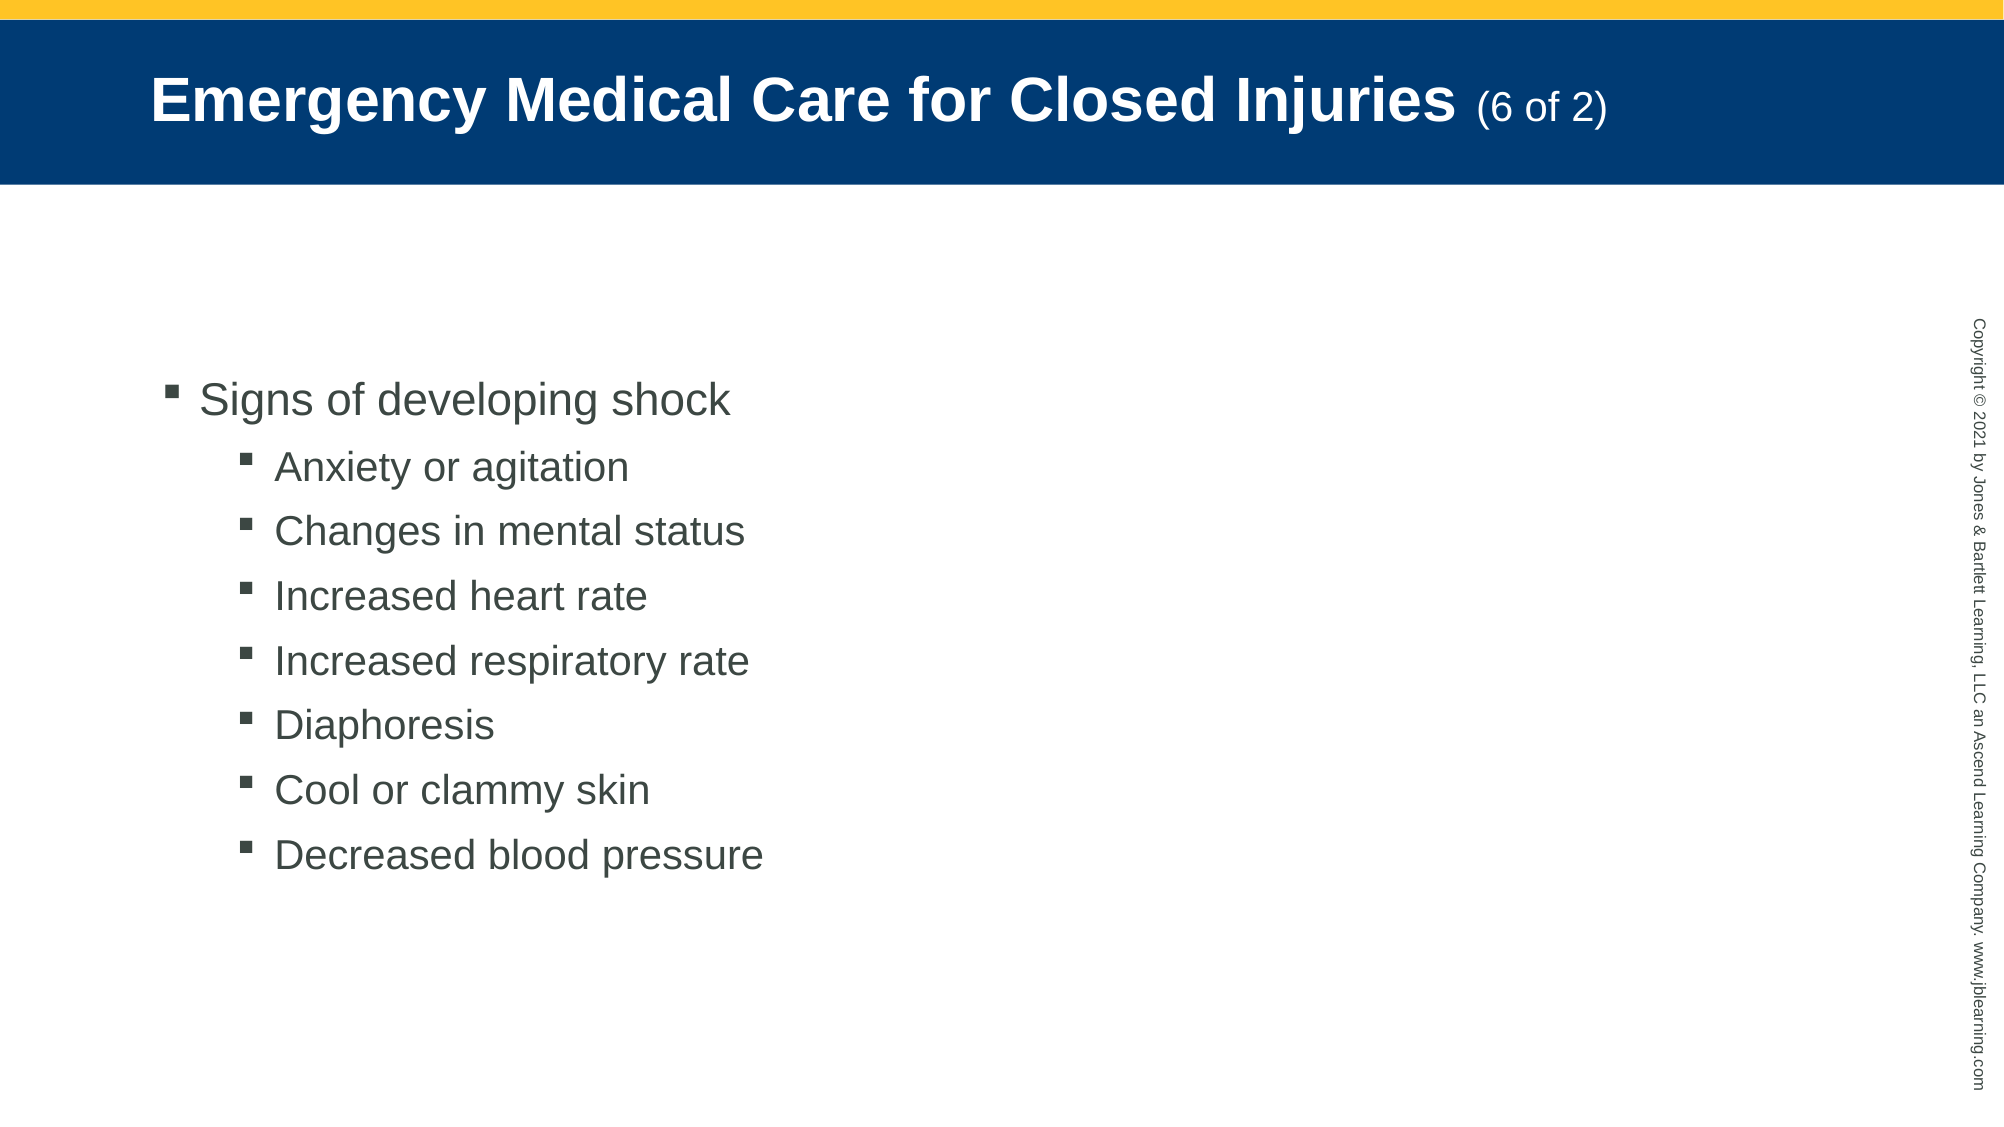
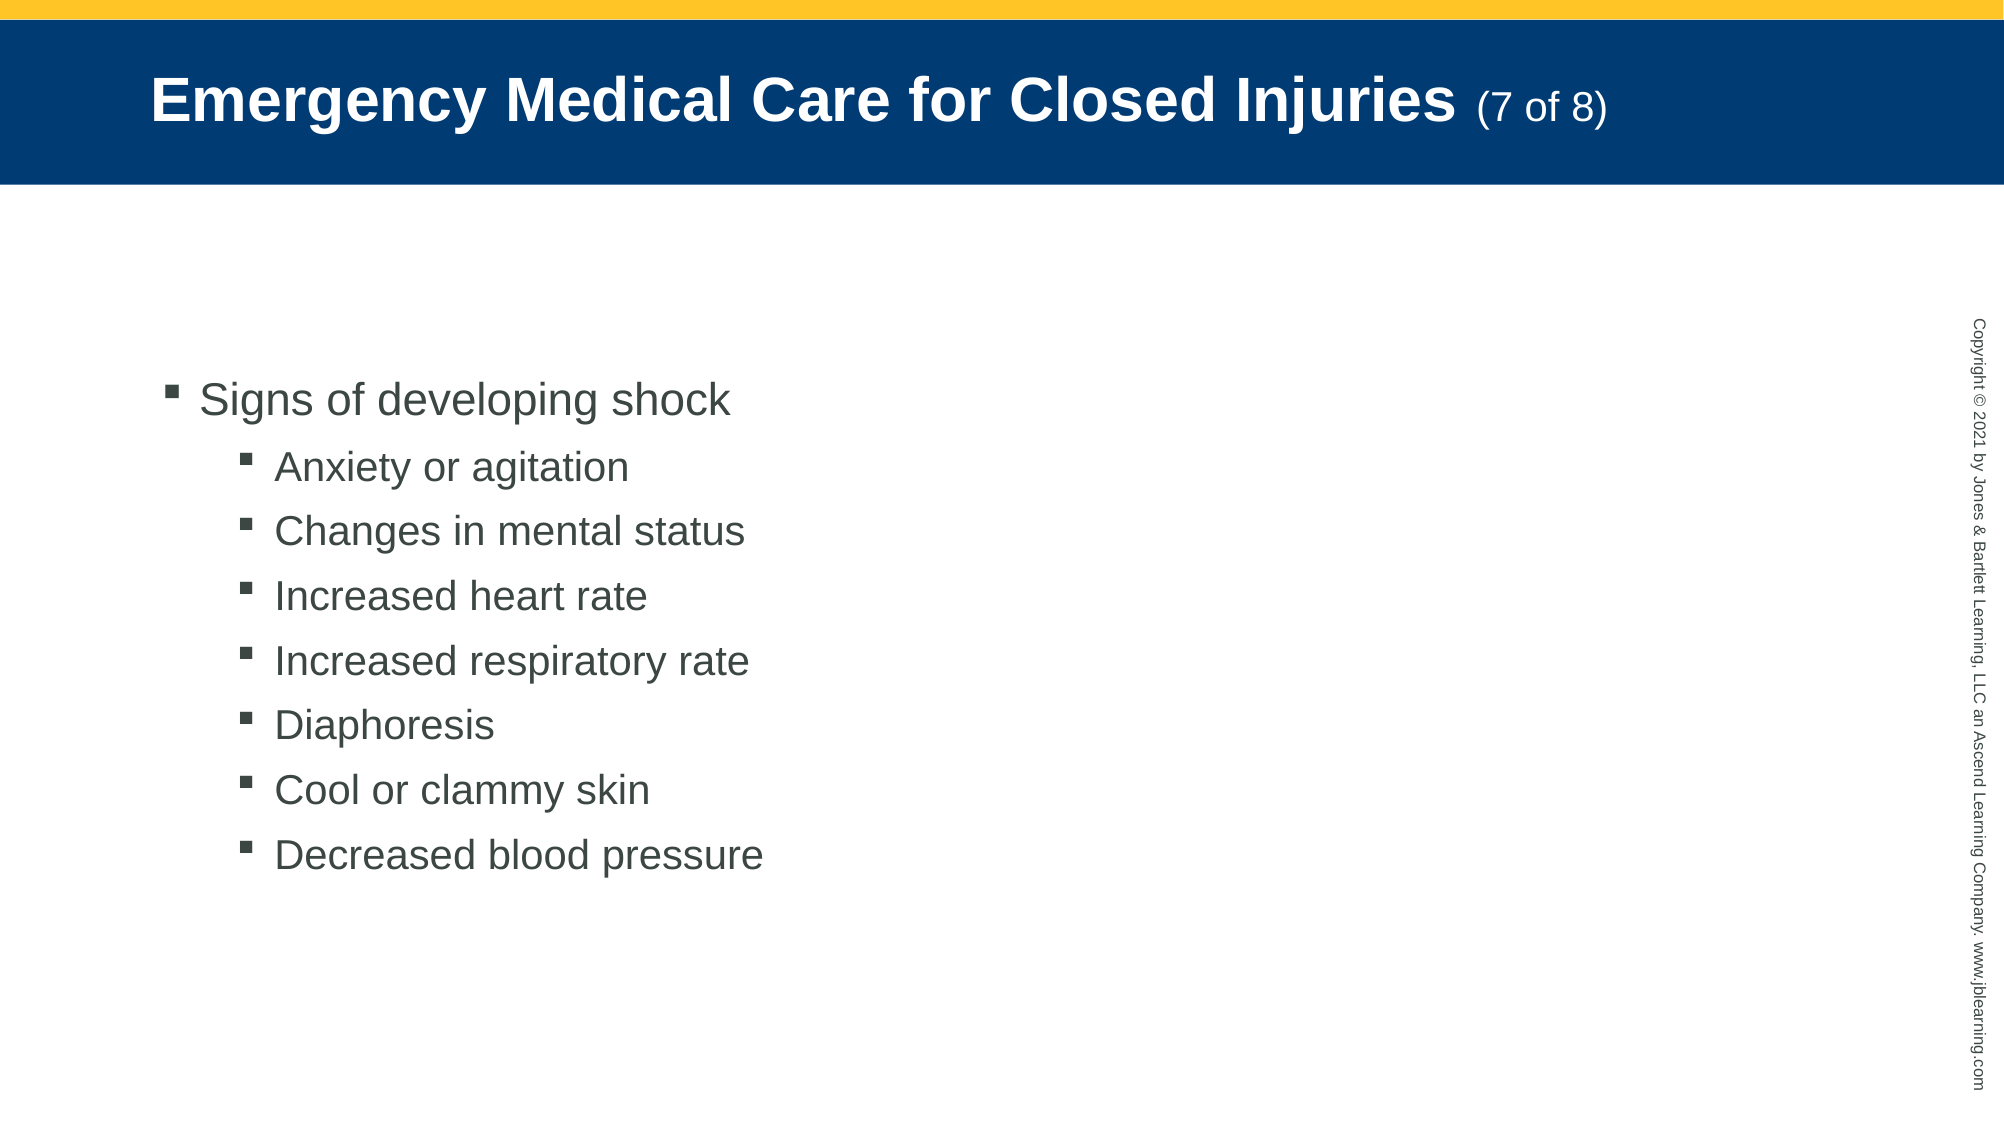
6: 6 -> 7
of 2: 2 -> 8
